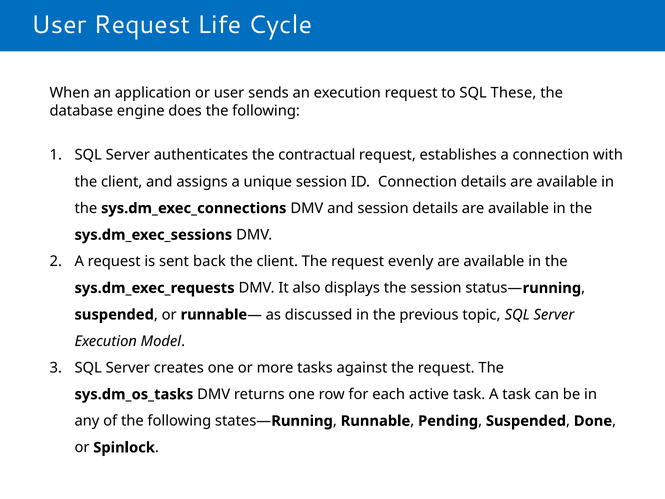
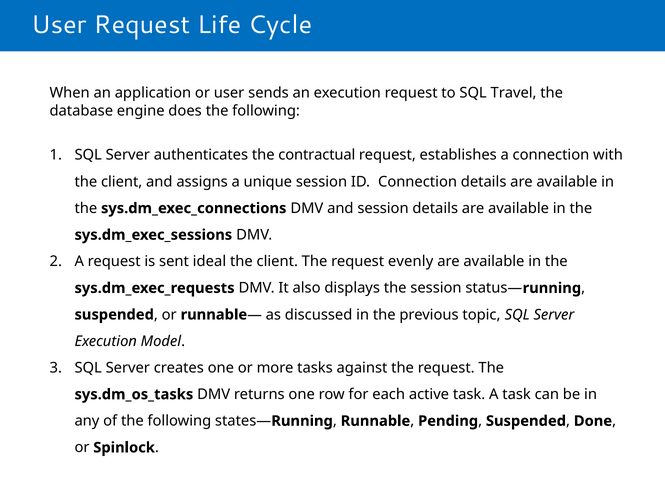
These: These -> Travel
back: back -> ideal
